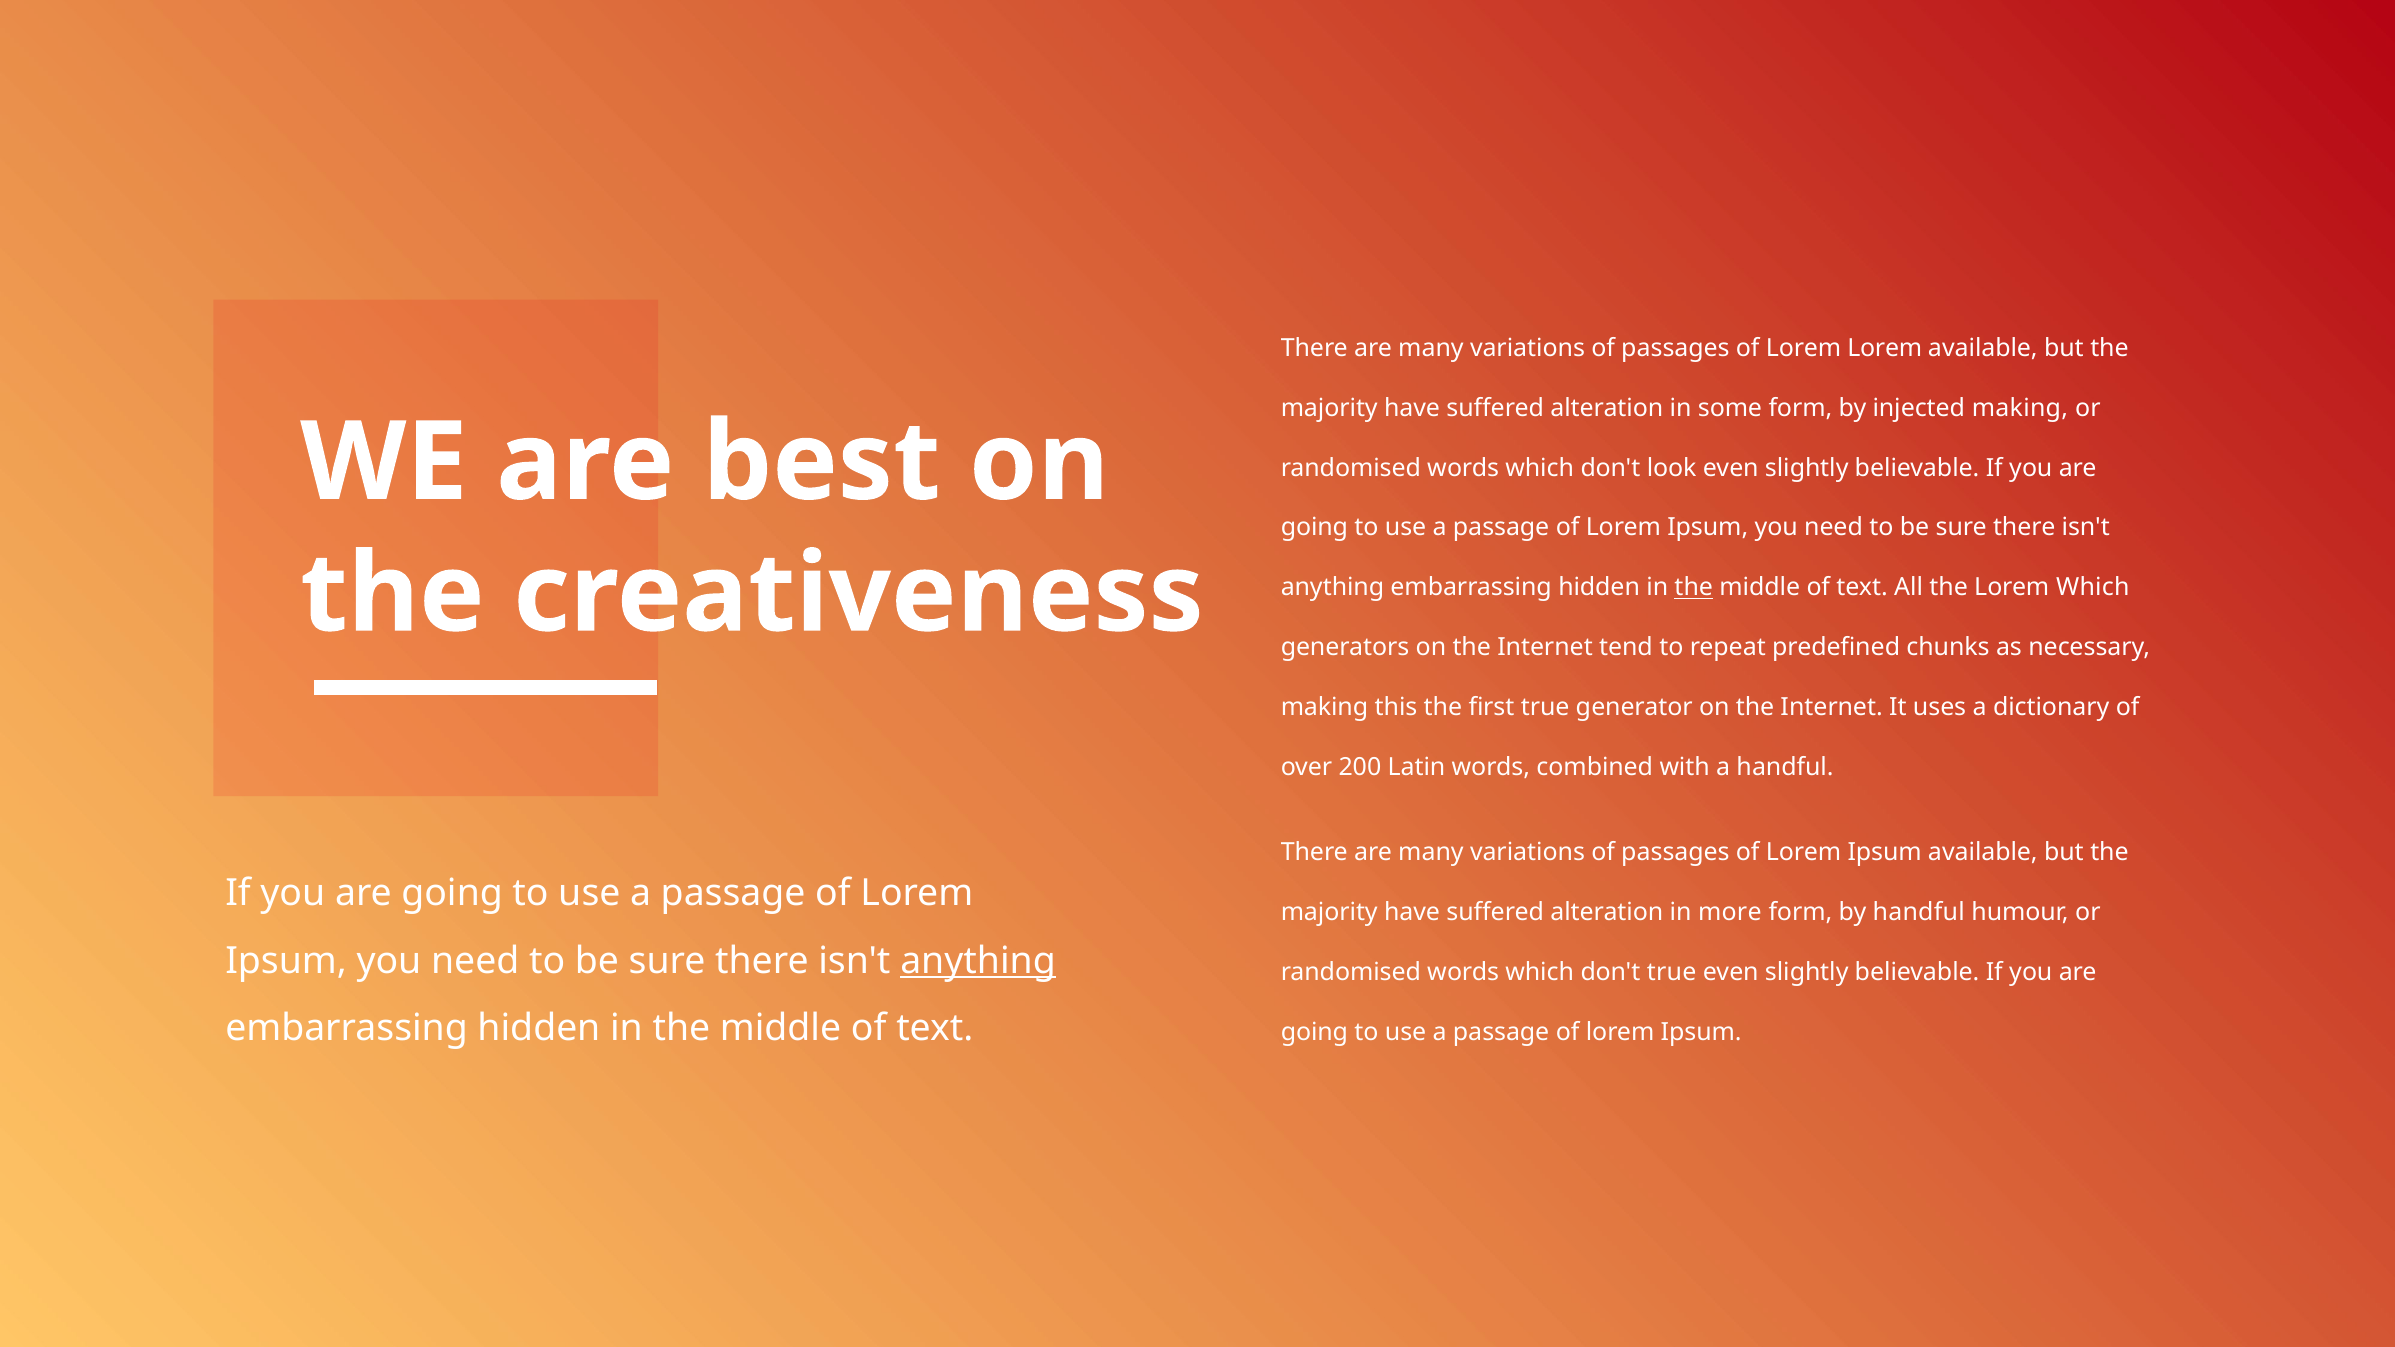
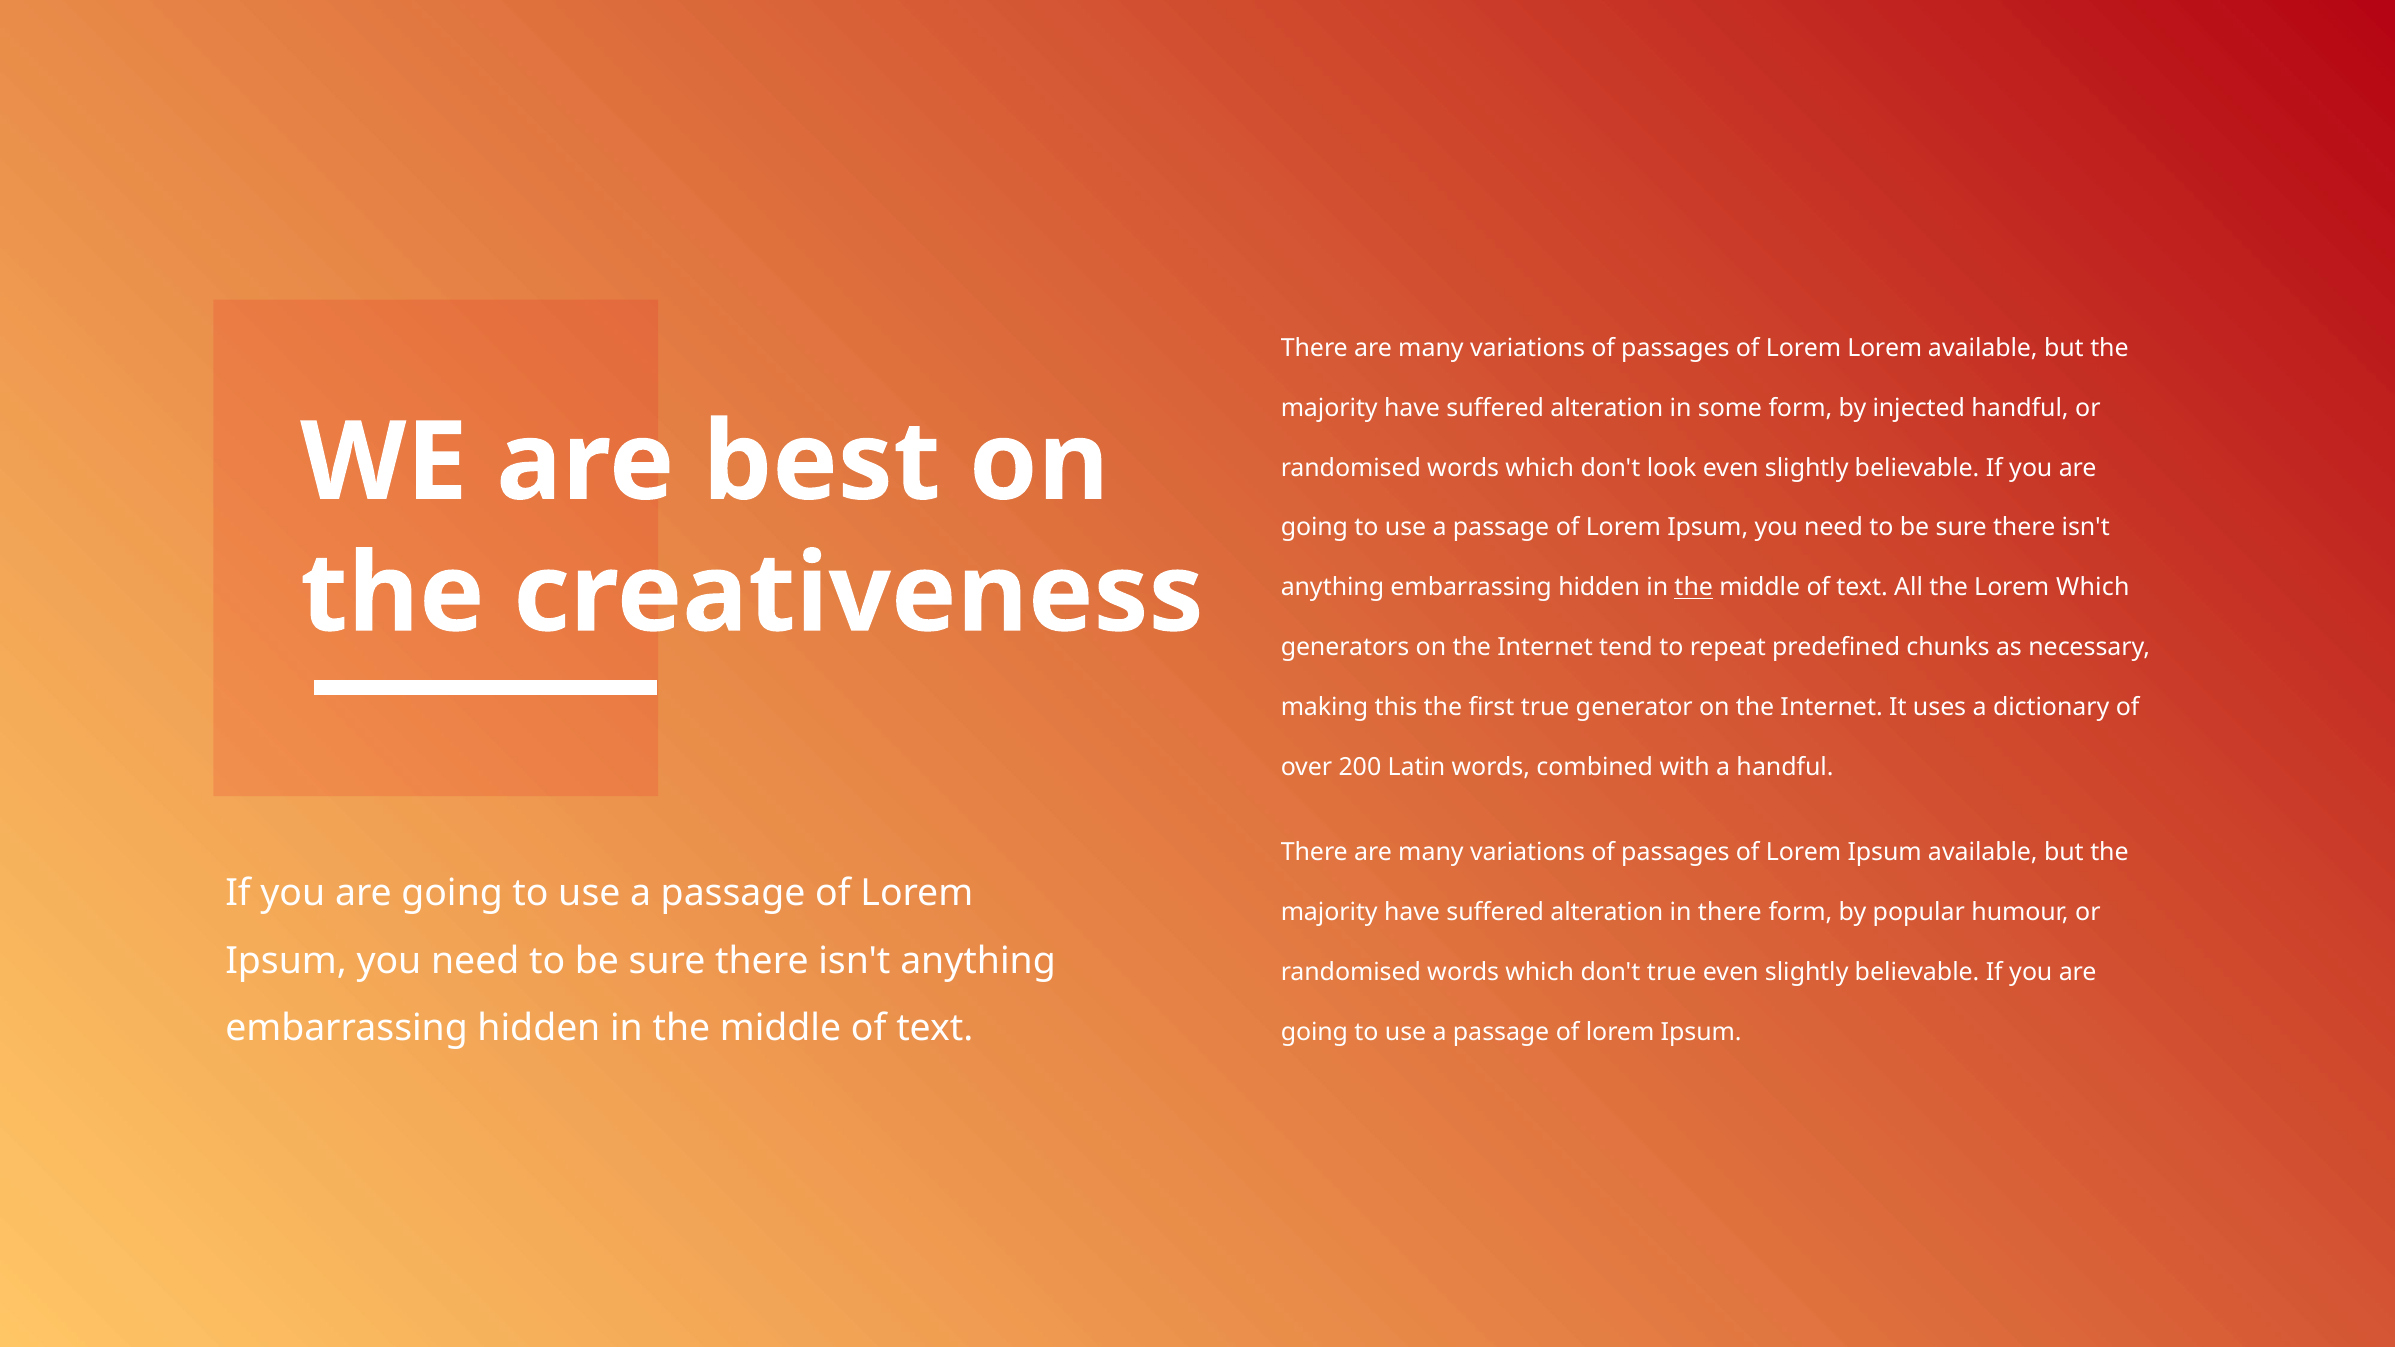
injected making: making -> handful
in more: more -> there
by handful: handful -> popular
anything at (978, 961) underline: present -> none
